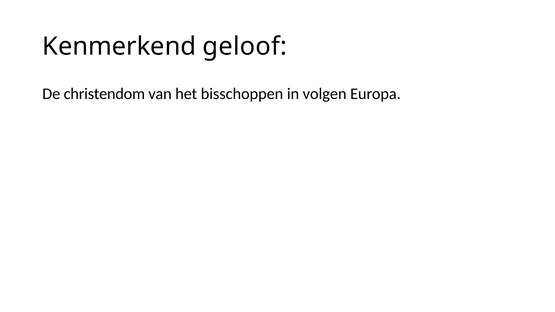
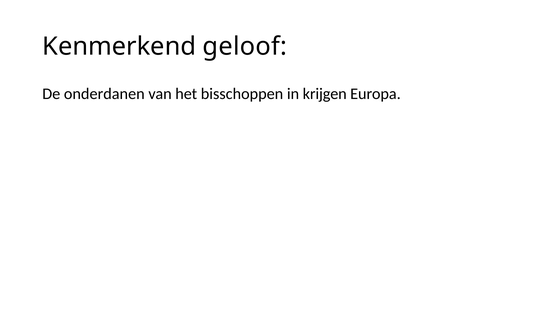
christendom: christendom -> onderdanen
volgen: volgen -> krijgen
